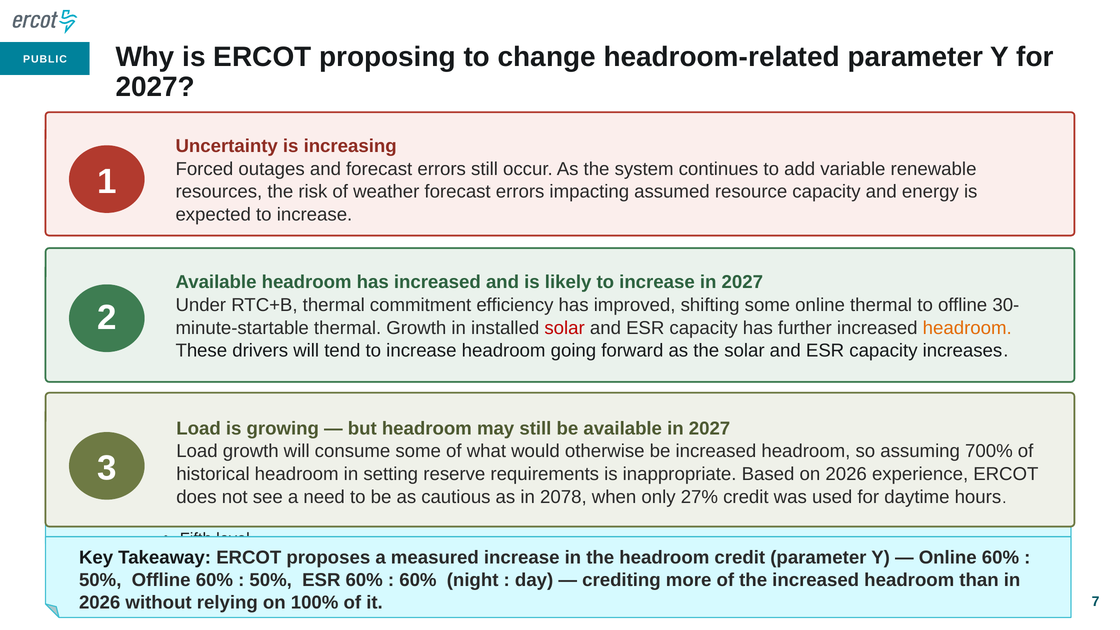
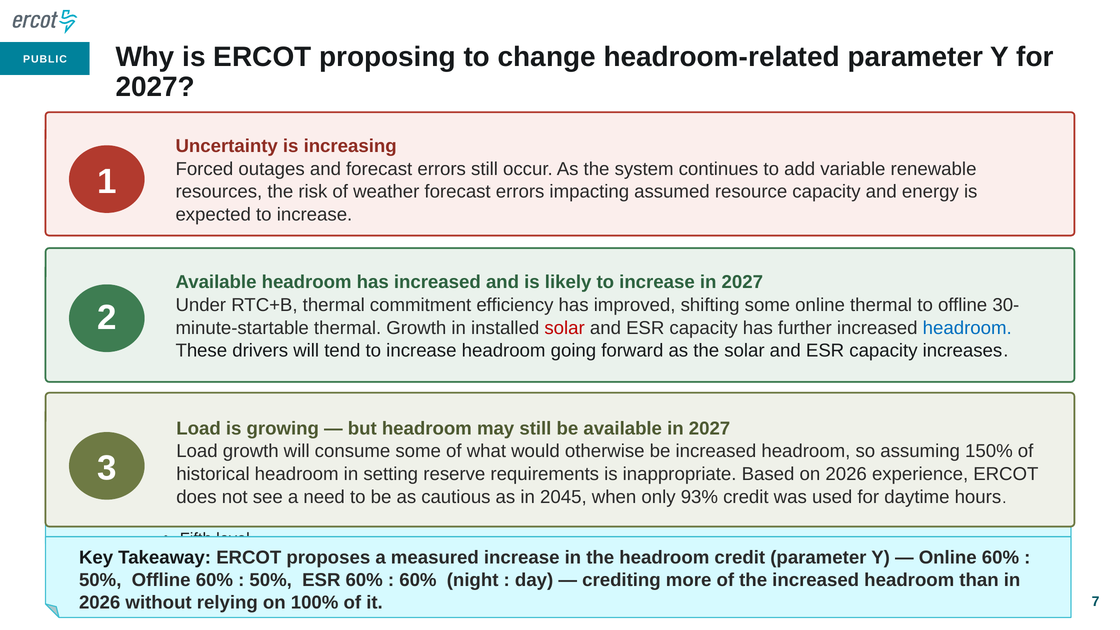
headroom at (967, 328) colour: orange -> blue
700%: 700% -> 150%
2078: 2078 -> 2045
27%: 27% -> 93%
